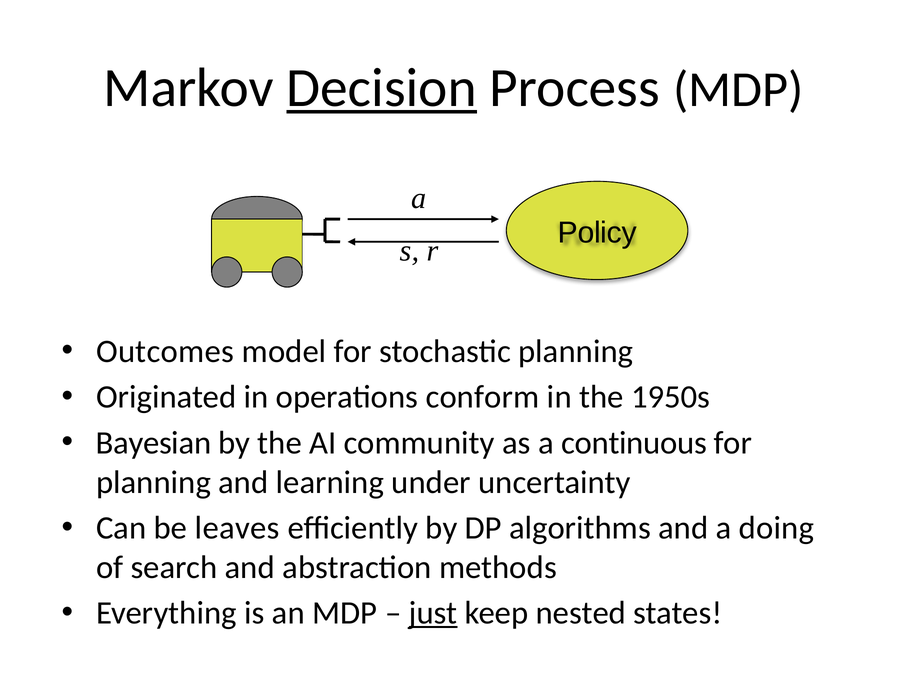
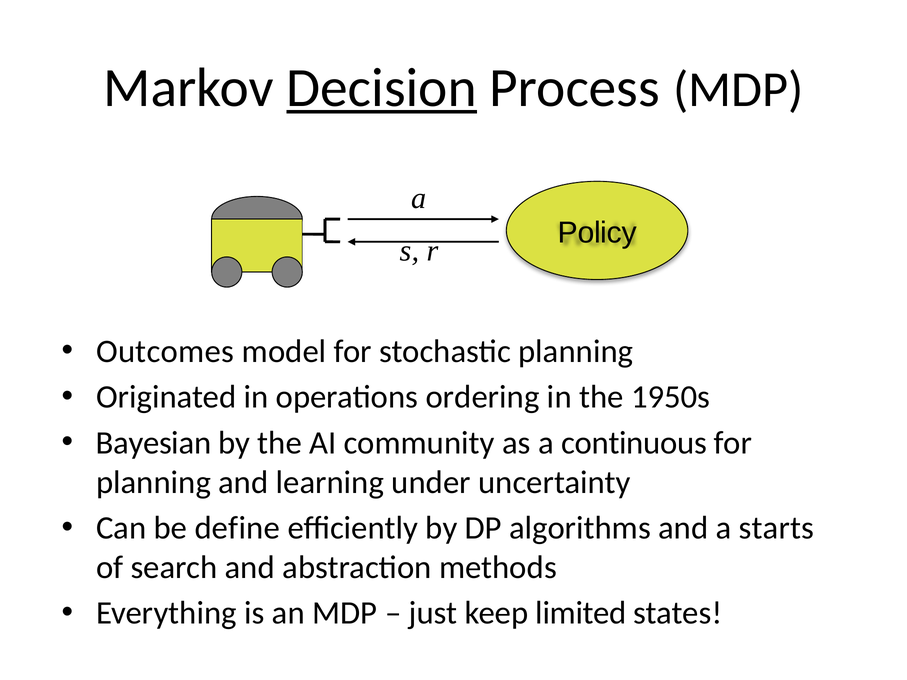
conform: conform -> ordering
leaves: leaves -> define
doing: doing -> starts
just underline: present -> none
nested: nested -> limited
